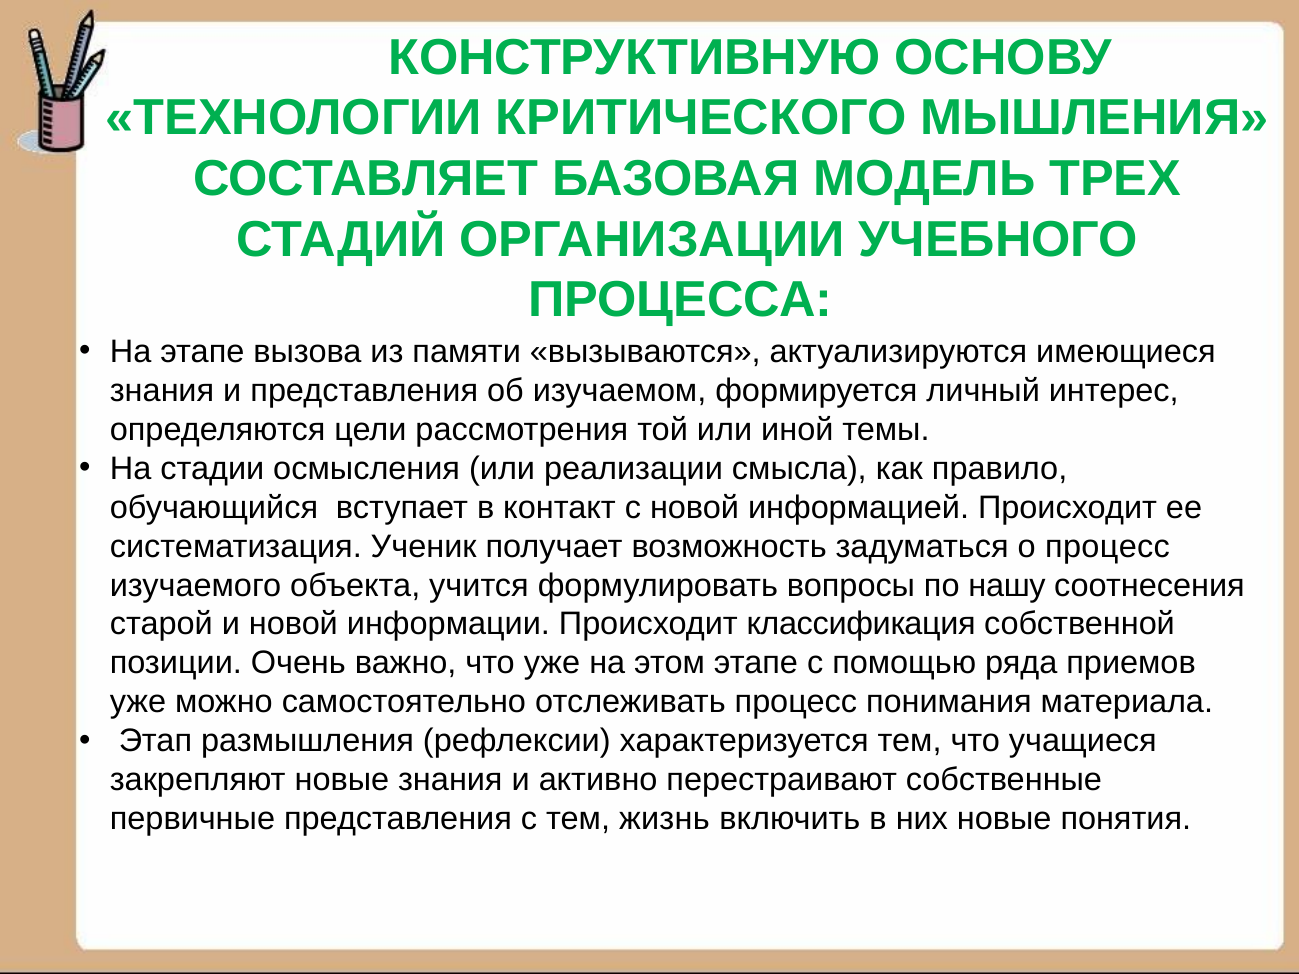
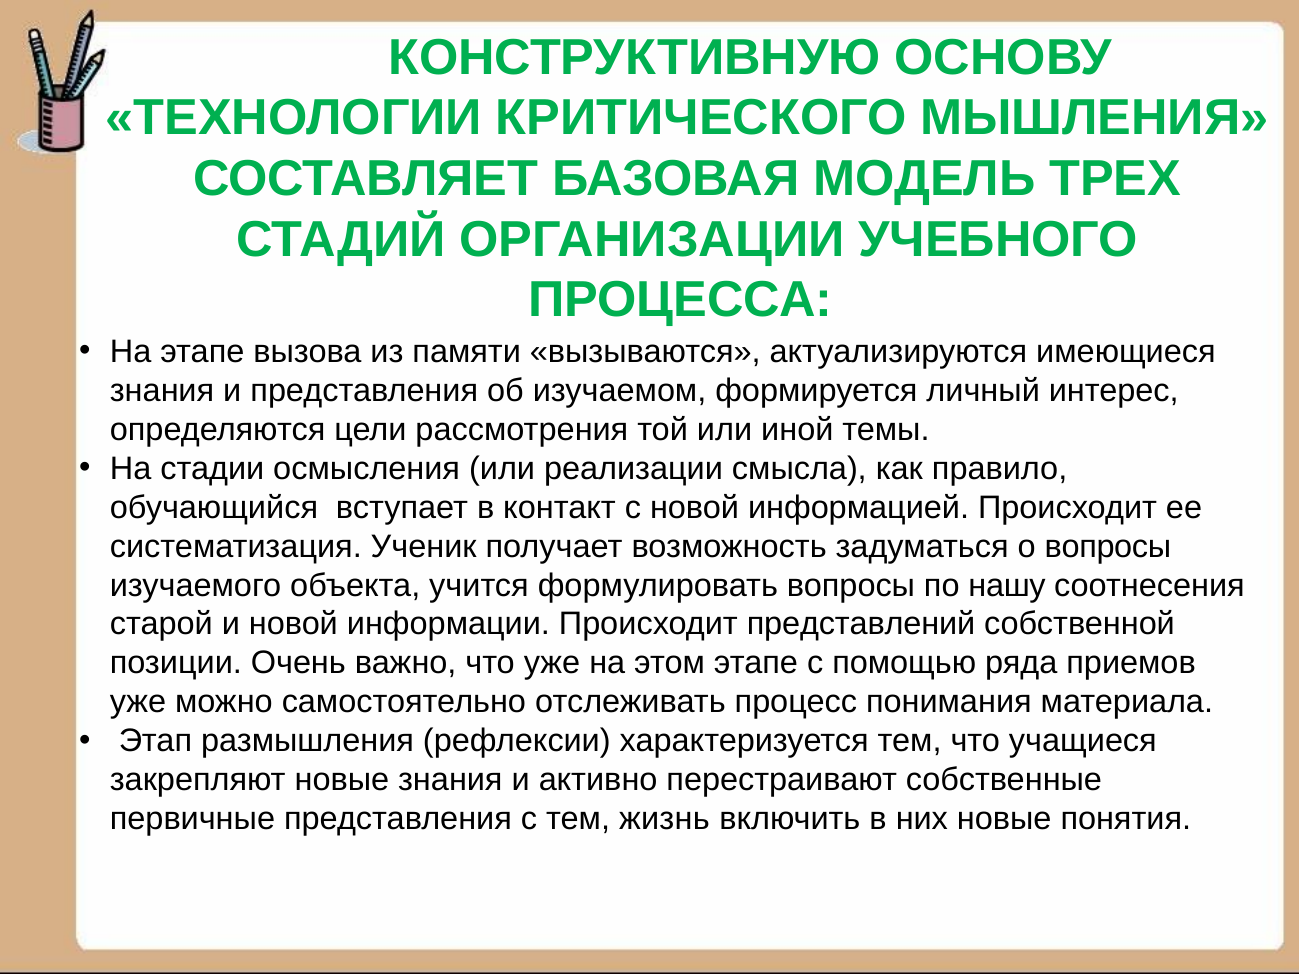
о процесс: процесс -> вопросы
классификация: классификация -> представлений
